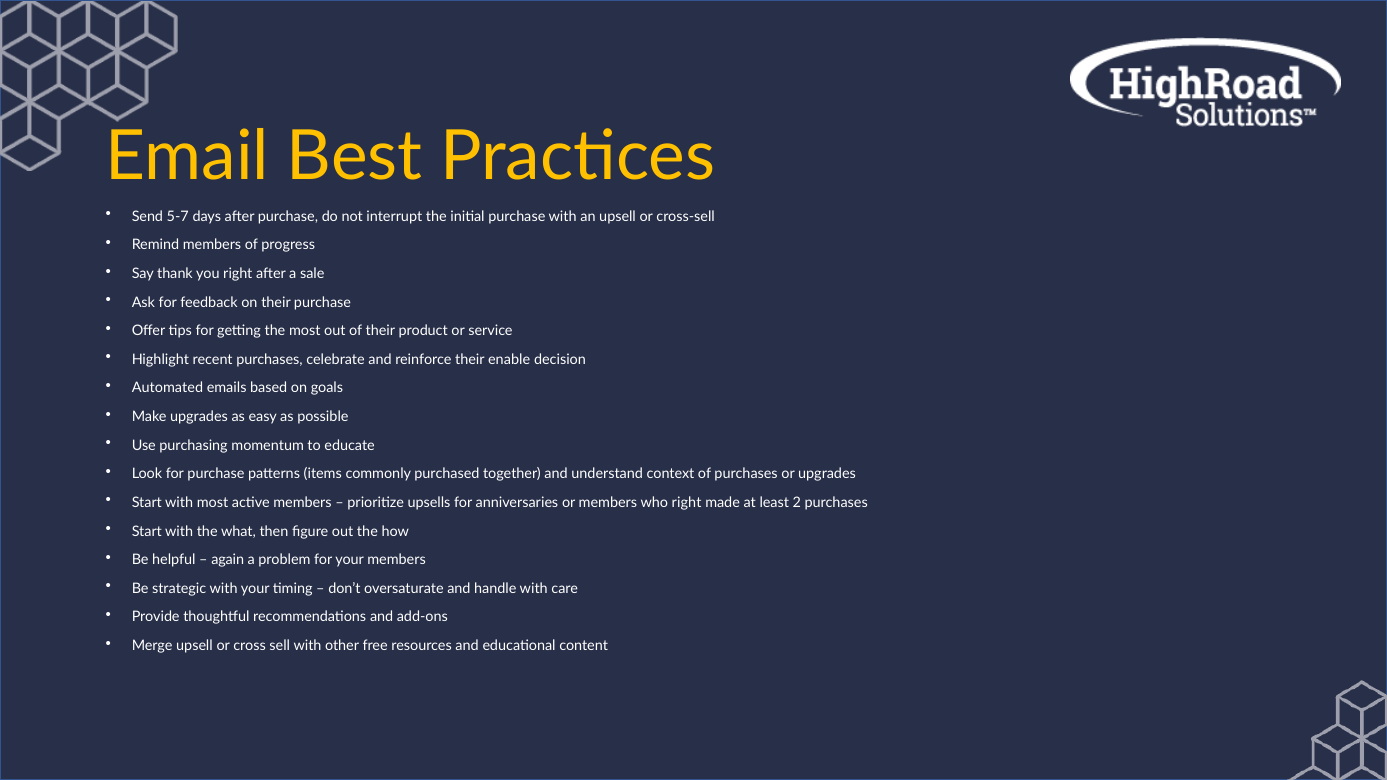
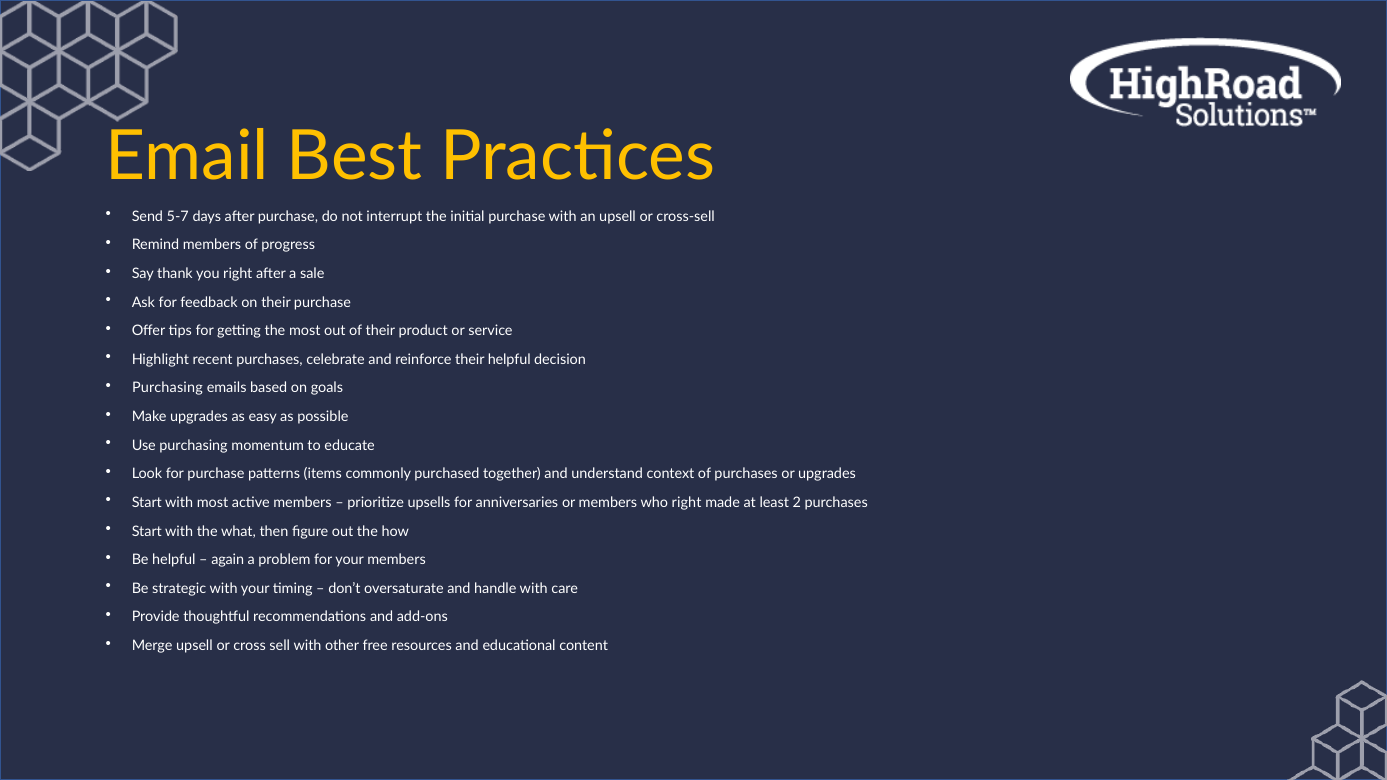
their enable: enable -> helpful
Automated at (167, 388): Automated -> Purchasing
